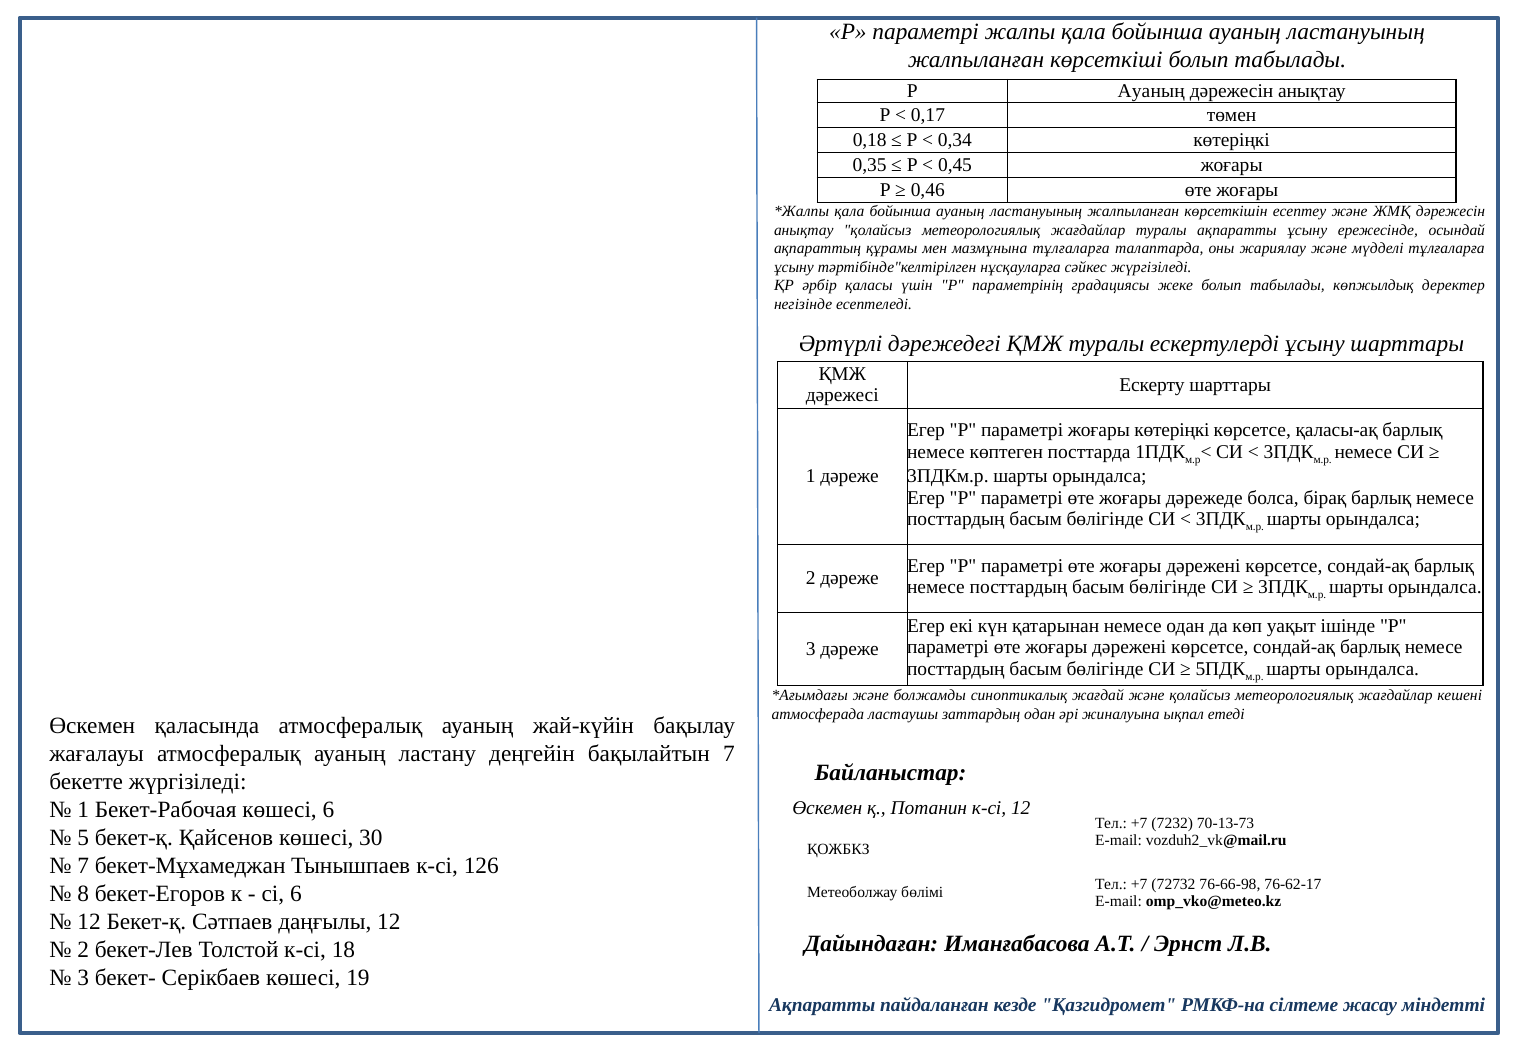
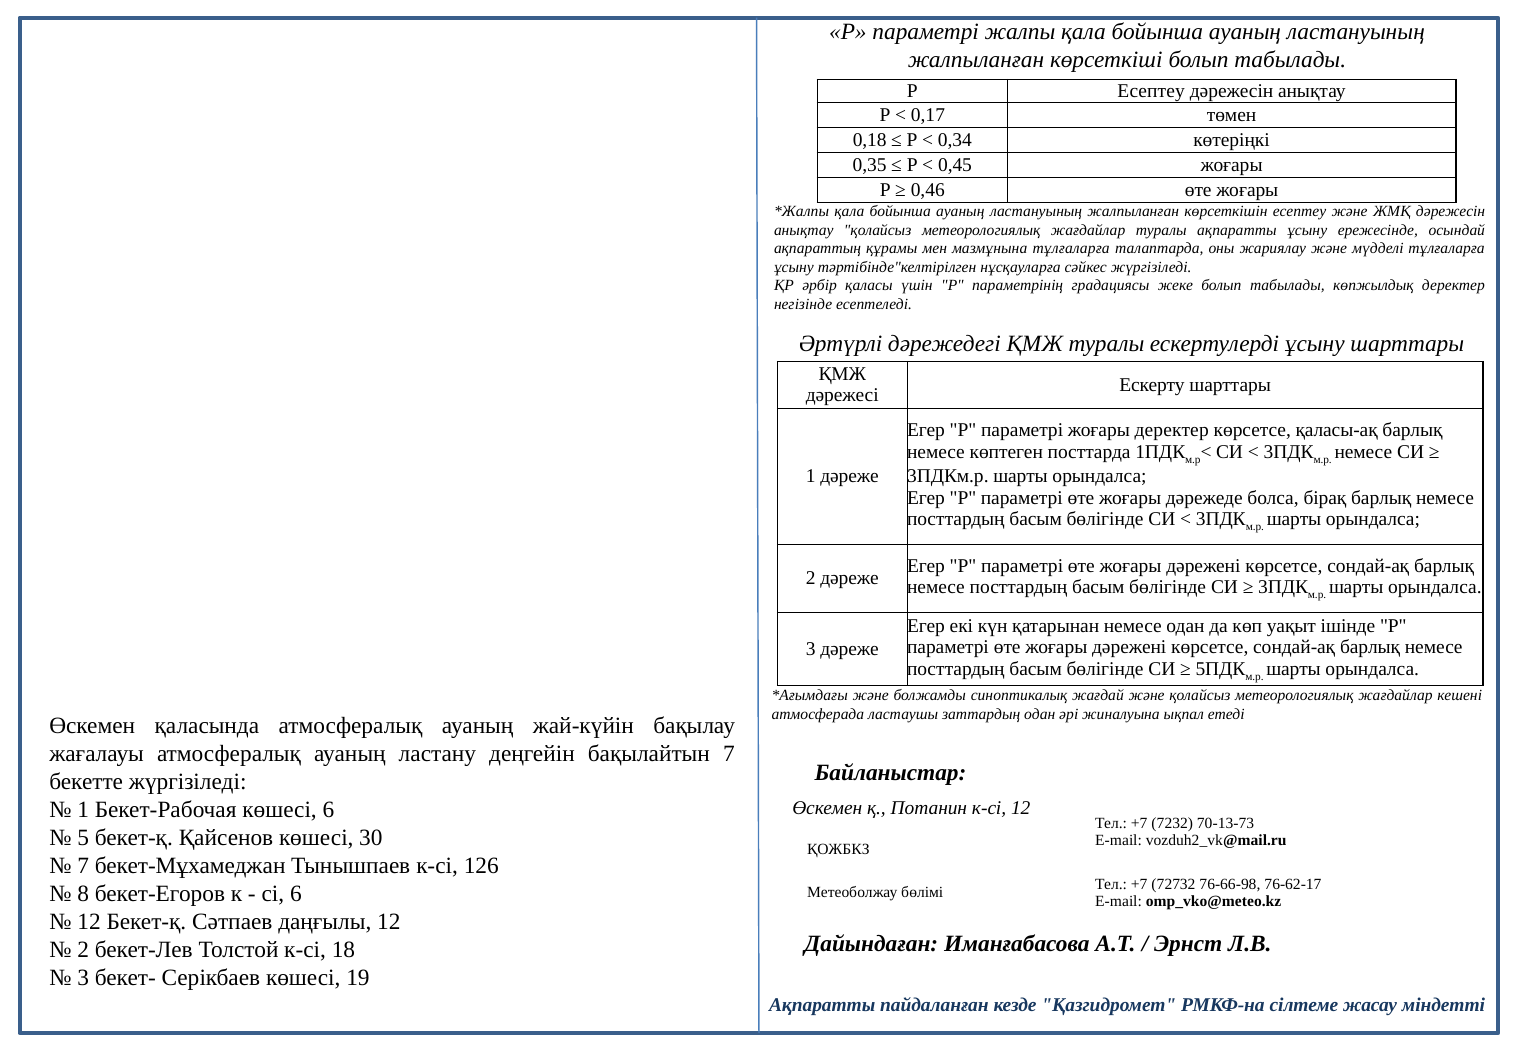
Р Ауаның: Ауаның -> Есептеу
жоғары көтеріңкі: көтеріңкі -> деректер
